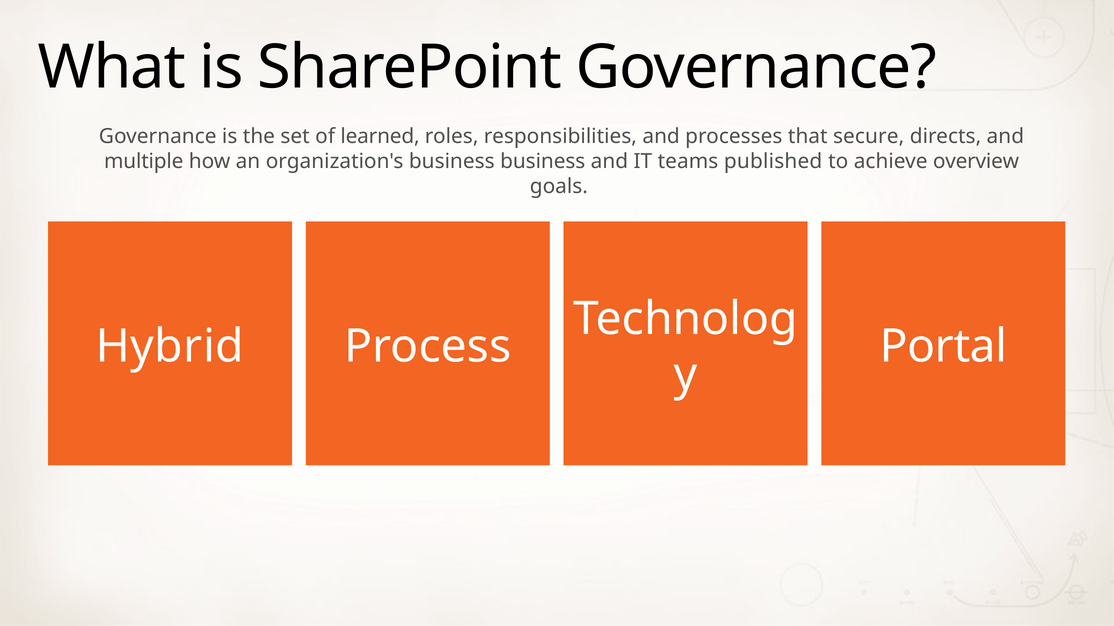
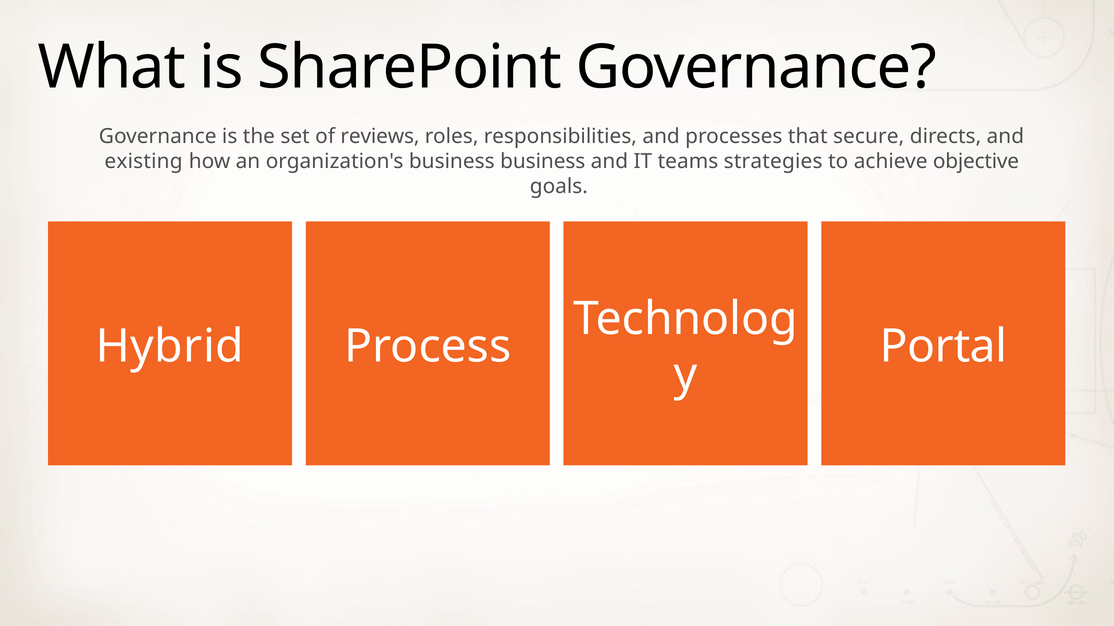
learned: learned -> reviews
multiple: multiple -> existing
published: published -> strategies
overview: overview -> objective
